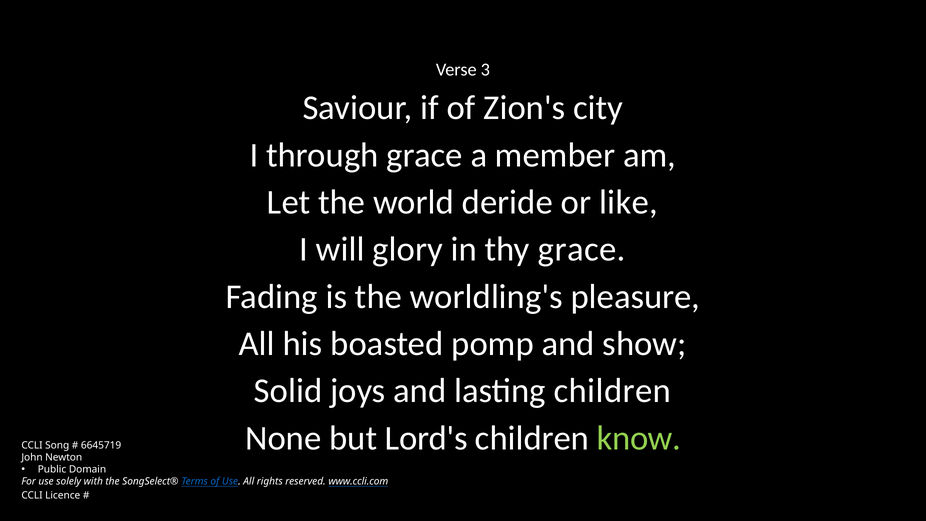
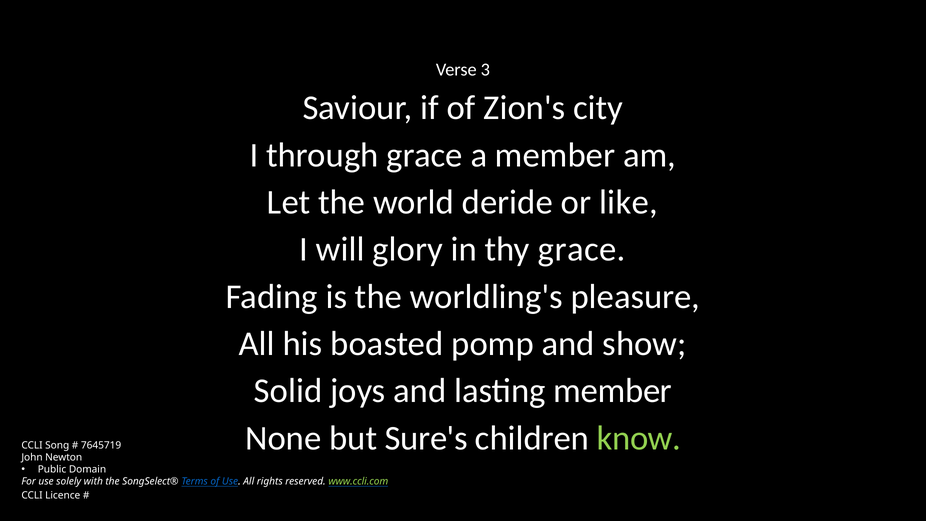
lasting children: children -> member
Lord's: Lord's -> Sure's
6645719: 6645719 -> 7645719
www.ccli.com colour: white -> light green
